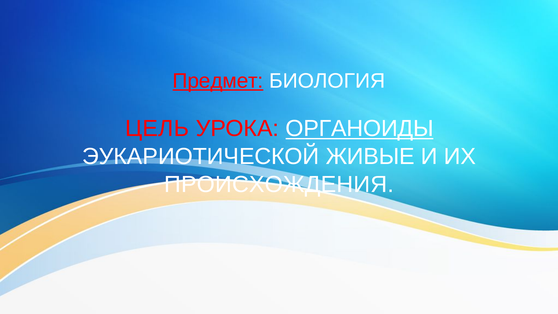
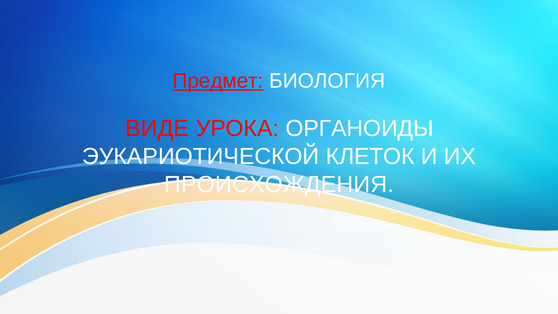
ЦЕЛЬ: ЦЕЛЬ -> ВИДЕ
ОРГАНОИДЫ underline: present -> none
ЖИВЫЕ: ЖИВЫЕ -> КЛЕТОК
